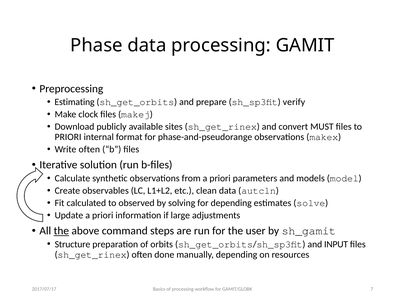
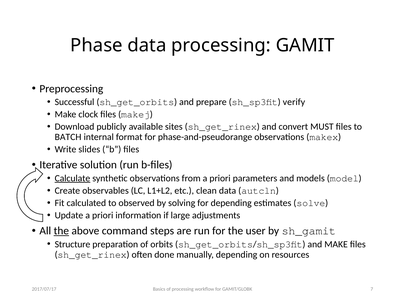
Estimating: Estimating -> Successful
PRIORI at (68, 137): PRIORI -> BATCH
Write often: often -> slides
Calculate underline: none -> present
and INPUT: INPUT -> MAKE
